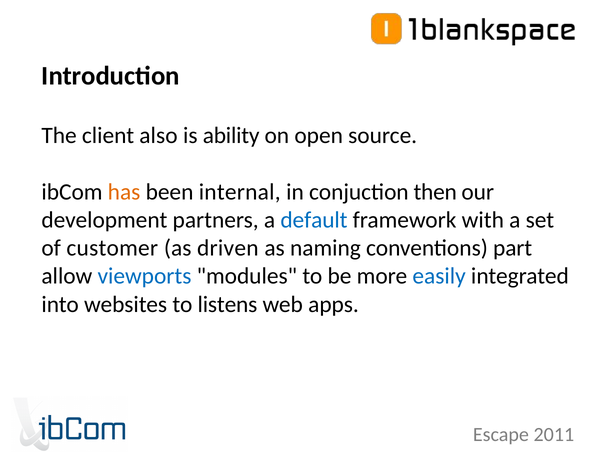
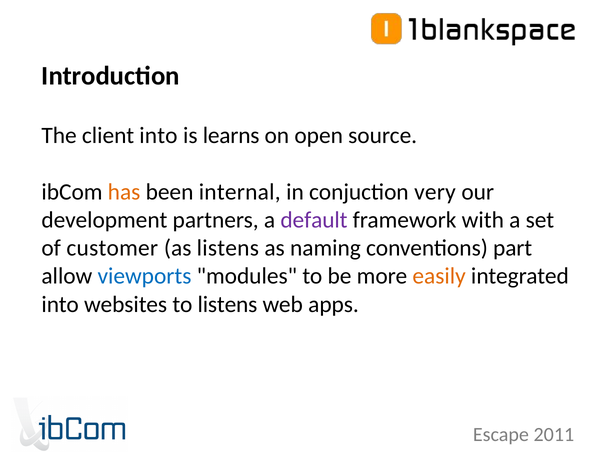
client also: also -> into
ability: ability -> learns
then: then -> very
default colour: blue -> purple
as driven: driven -> listens
easily colour: blue -> orange
